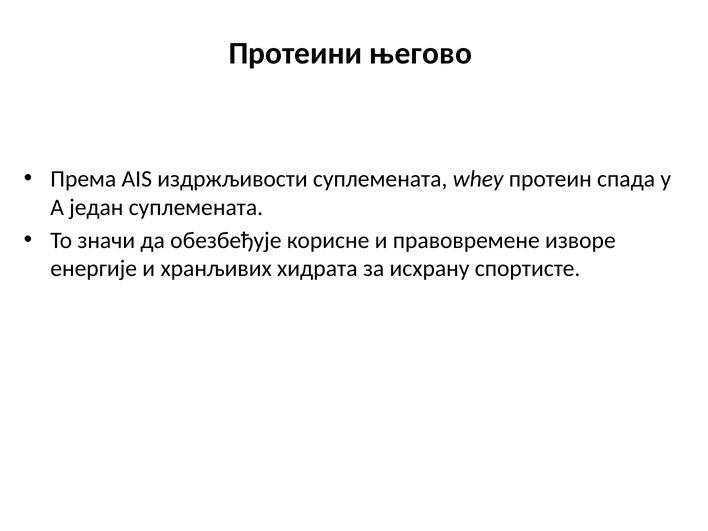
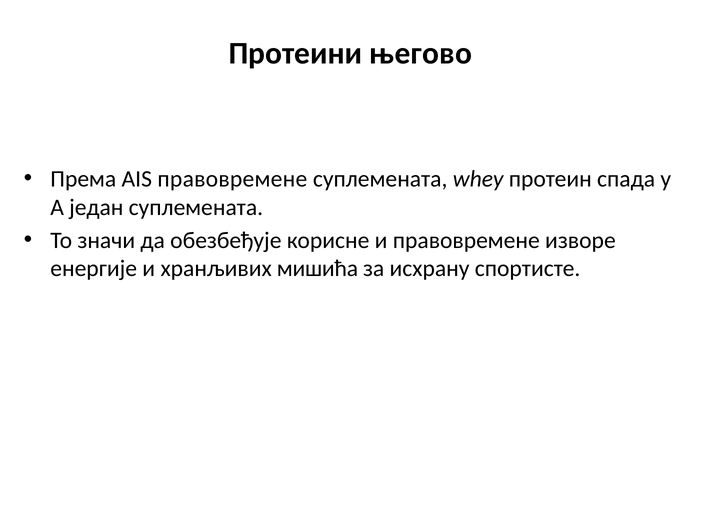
AIS издржљивости: издржљивости -> правовремене
хидрата: хидрата -> мишића
